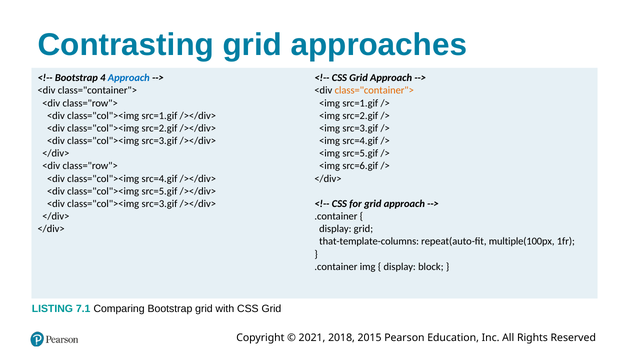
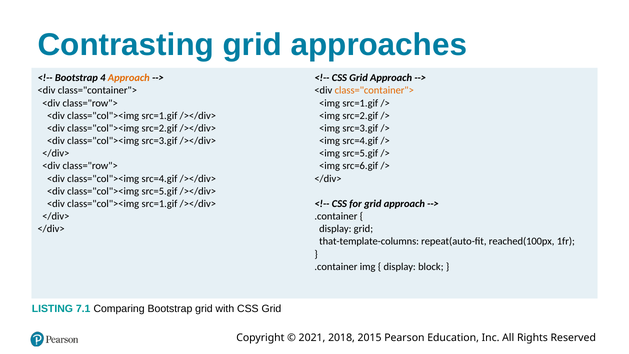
Approach at (129, 78) colour: blue -> orange
src=3.gif at (159, 204): src=3.gif -> src=1.gif
multiple(100px: multiple(100px -> reached(100px
